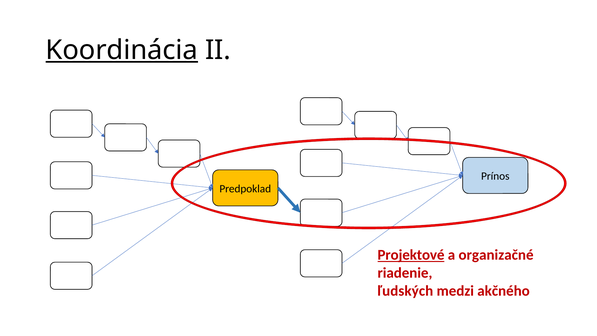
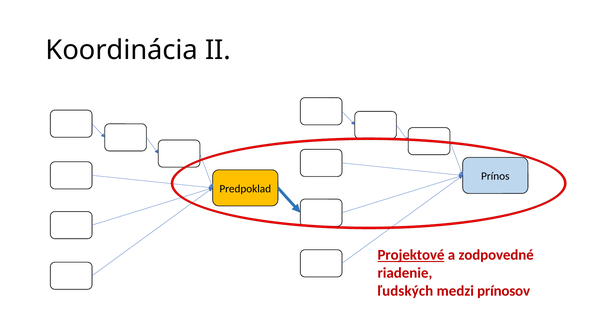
Koordinácia underline: present -> none
organizačné: organizačné -> zodpovedné
akčného: akčného -> prínosov
